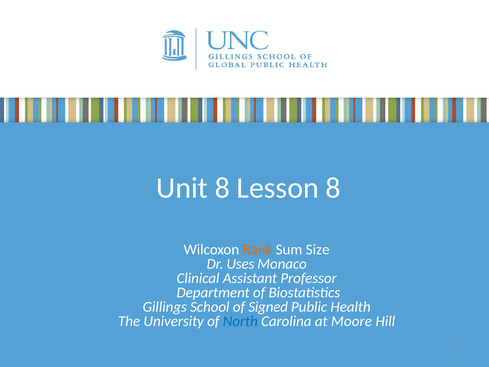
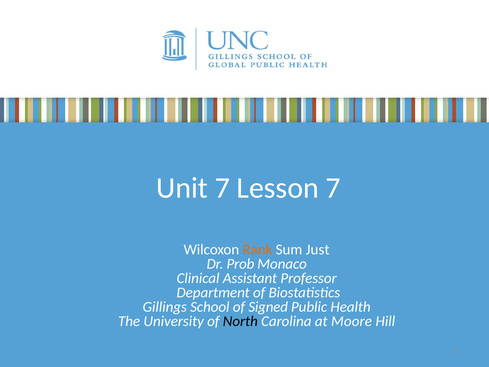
Unit 8: 8 -> 7
Lesson 8: 8 -> 7
Size: Size -> Just
Uses: Uses -> Prob
North colour: blue -> black
